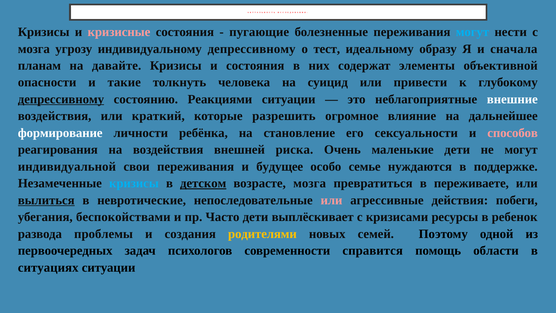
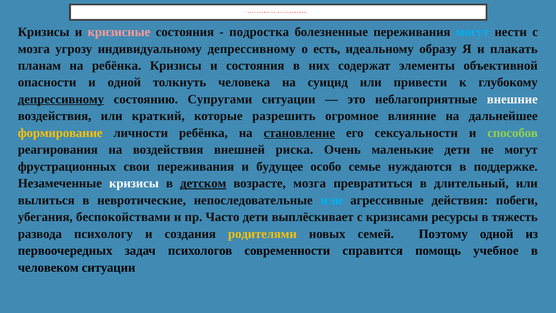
пугающие: пугающие -> подростка
тест: тест -> есть
сначала: сначала -> плакать
на давайте: давайте -> ребёнка
и такие: такие -> одной
Реакциями: Реакциями -> Супругами
формирование colour: white -> yellow
становление underline: none -> present
способов colour: pink -> light green
индивидуальной: индивидуальной -> фрустрационных
кризисы at (134, 183) colour: light blue -> white
переживаете: переживаете -> длительный
вылиться underline: present -> none
или at (332, 200) colour: pink -> light blue
ребенок: ребенок -> тяжесть
проблемы: проблемы -> психологу
области: области -> учебное
ситуациях: ситуациях -> человеком
